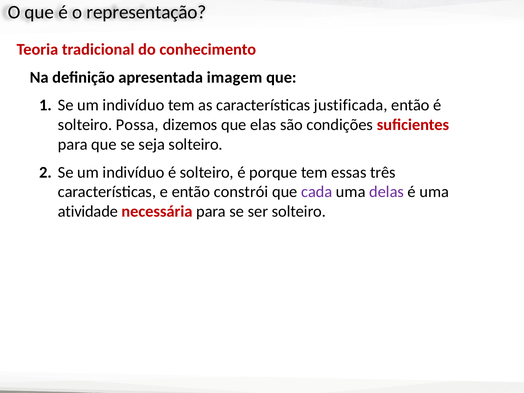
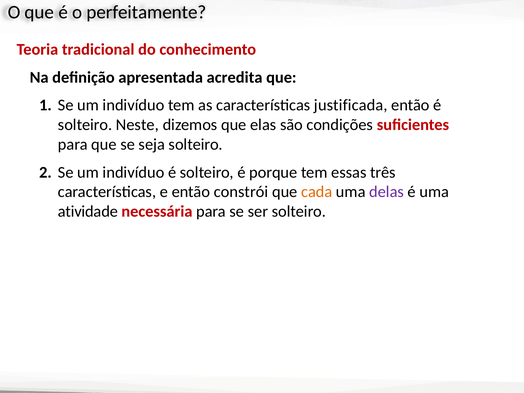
representação: representação -> perfeitamente
imagem: imagem -> acredita
Possa: Possa -> Neste
cada colour: purple -> orange
